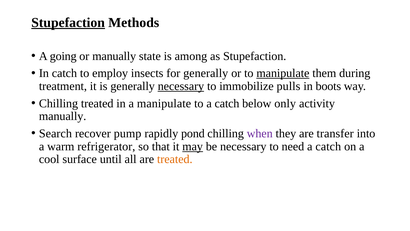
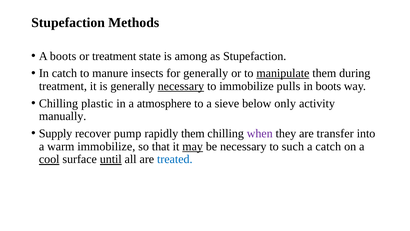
Stupefaction at (68, 23) underline: present -> none
A going: going -> boots
or manually: manually -> treatment
employ: employ -> manure
Chilling treated: treated -> plastic
a manipulate: manipulate -> atmosphere
to a catch: catch -> sieve
Search: Search -> Supply
rapidly pond: pond -> them
warm refrigerator: refrigerator -> immobilize
need: need -> such
cool underline: none -> present
until underline: none -> present
treated at (175, 159) colour: orange -> blue
